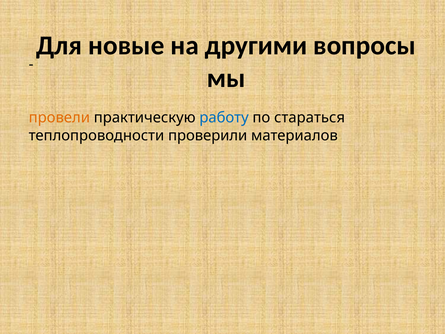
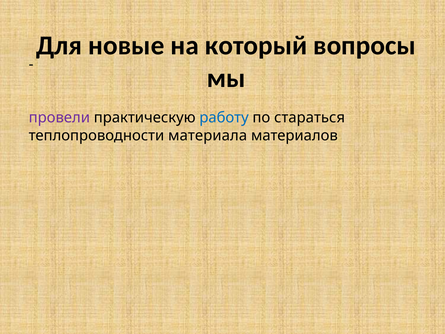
другими: другими -> который
провели colour: orange -> purple
проверили: проверили -> материала
